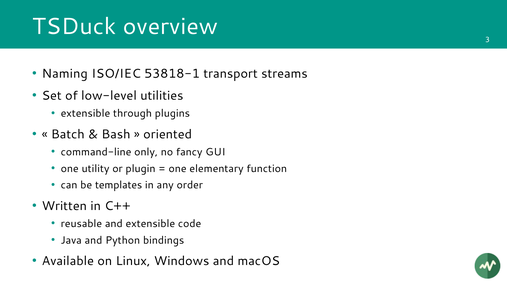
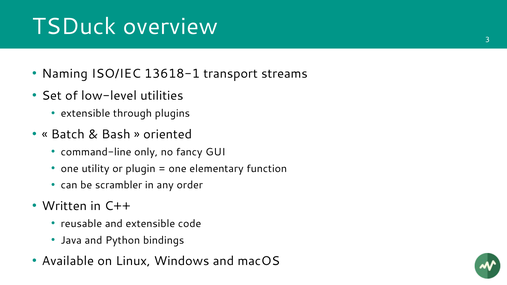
53818-1: 53818-1 -> 13618-1
templates: templates -> scrambler
